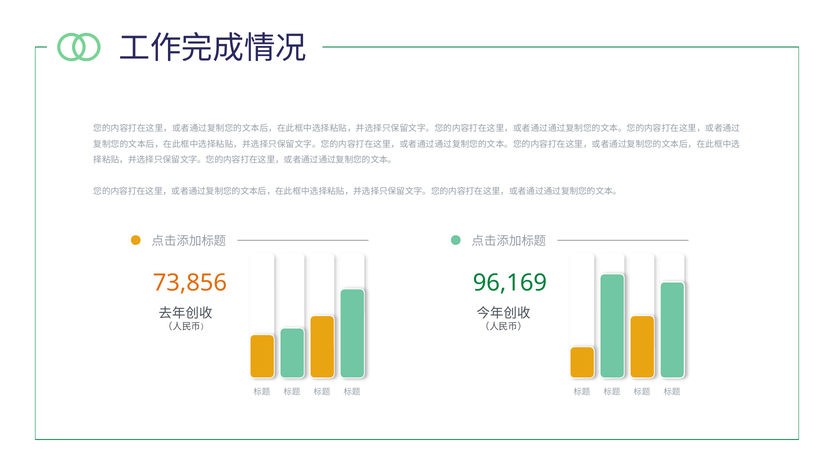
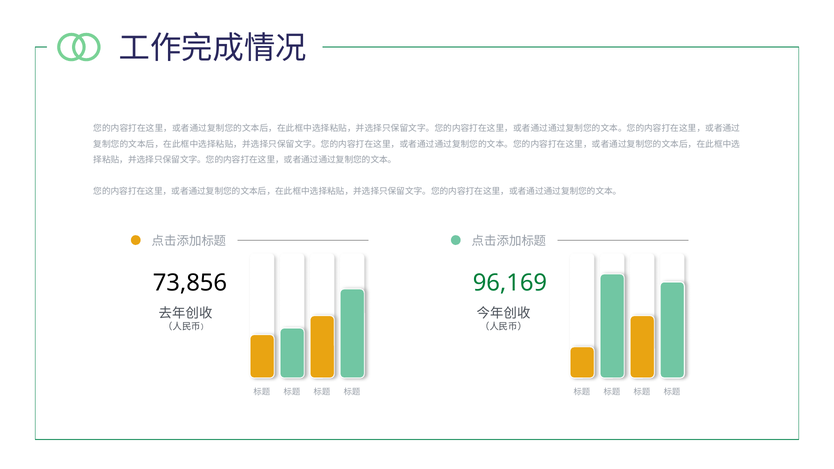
73,856 colour: orange -> black
